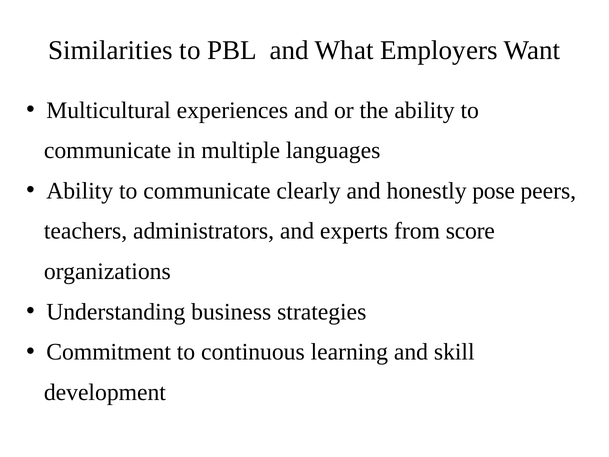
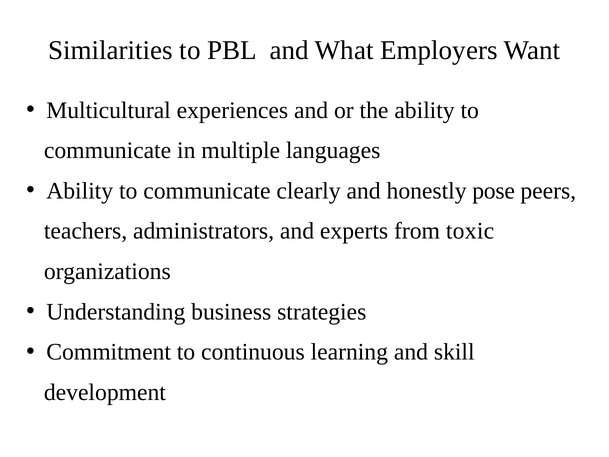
score: score -> toxic
